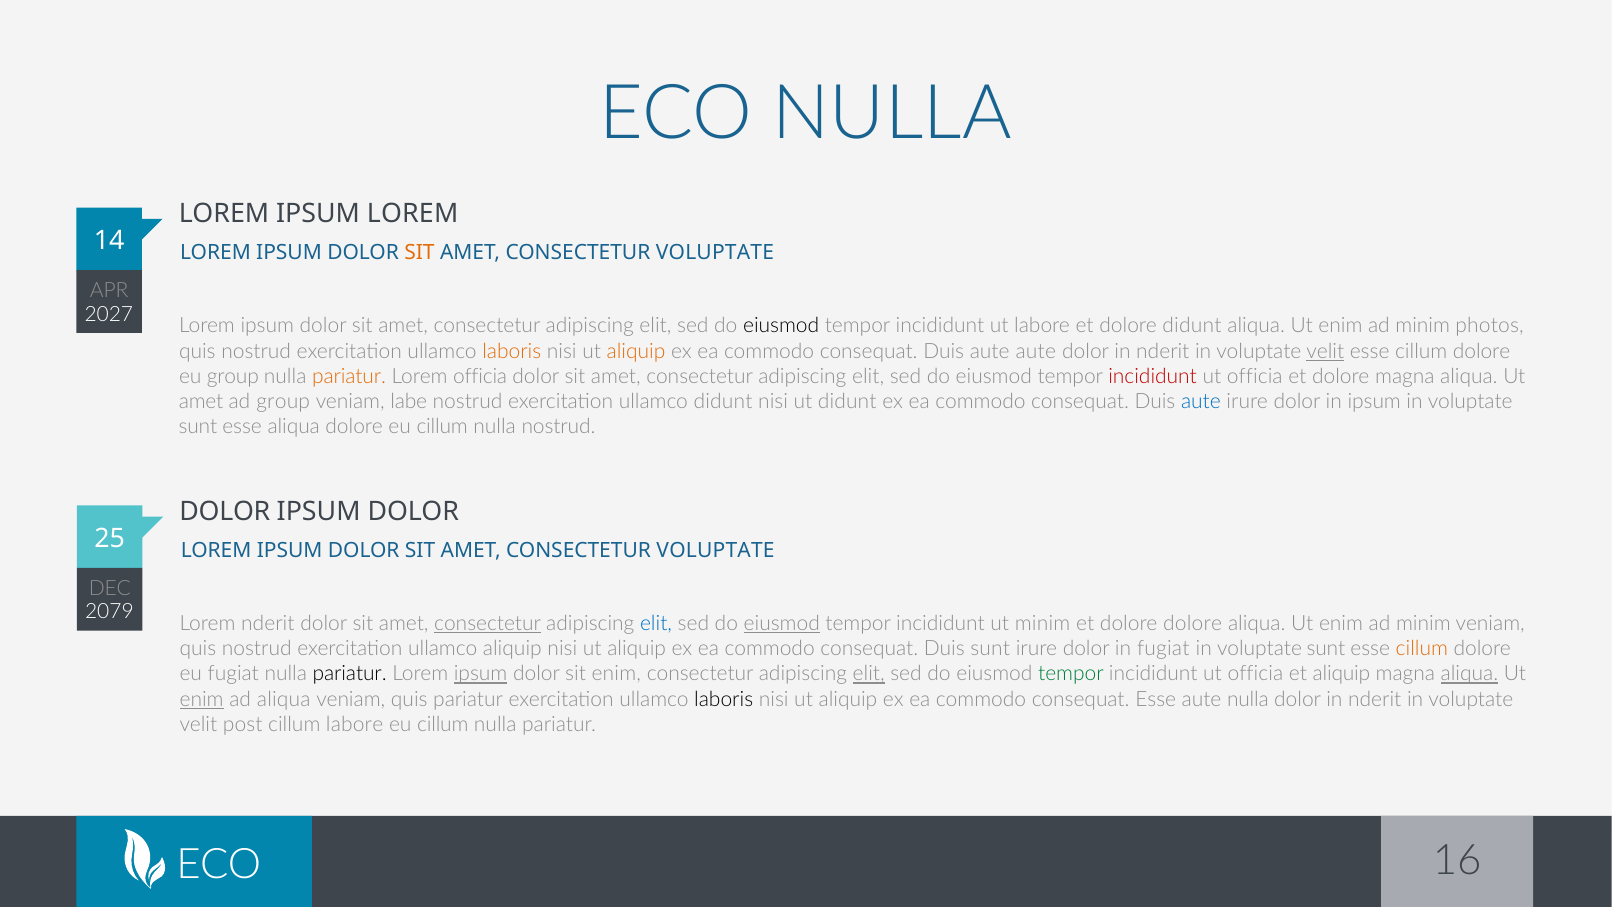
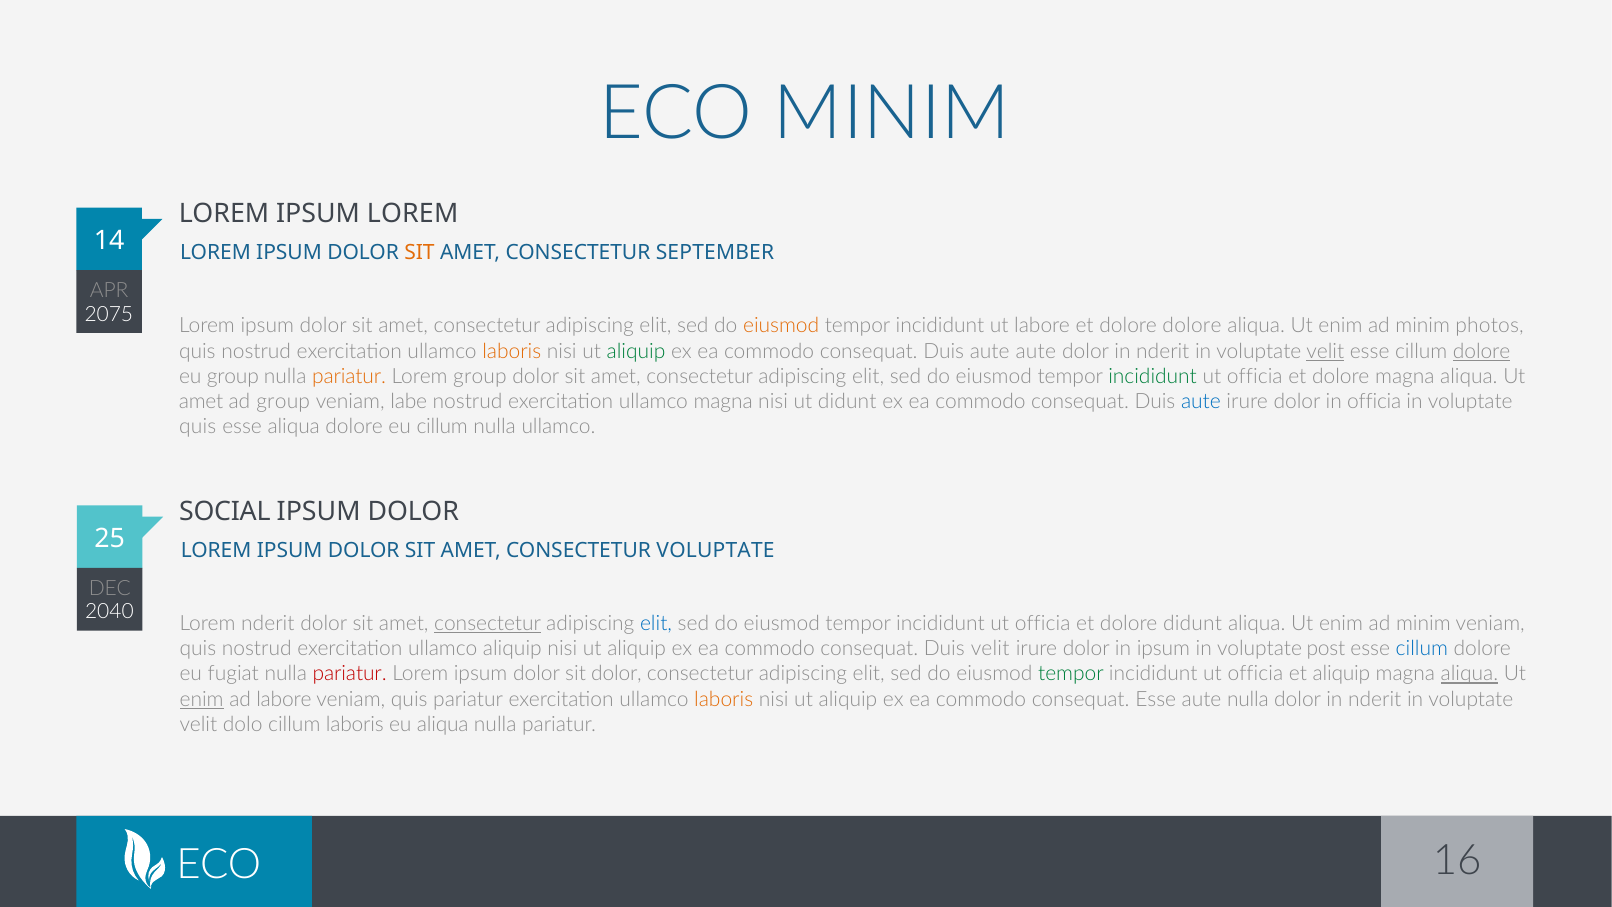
ECO NULLA: NULLA -> MINIM
VOLUPTATE at (715, 253): VOLUPTATE -> SEPTEMBER
2027: 2027 -> 2075
eiusmod at (781, 326) colour: black -> orange
dolore didunt: didunt -> dolore
aliquip at (636, 351) colour: orange -> green
dolore at (1482, 351) underline: none -> present
Lorem officia: officia -> group
incididunt at (1153, 376) colour: red -> green
ullamco didunt: didunt -> magna
in ipsum: ipsum -> officia
sunt at (198, 427): sunt -> quis
nulla nostrud: nostrud -> ullamco
DOLOR at (225, 512): DOLOR -> SOCIAL
2079: 2079 -> 2040
eiusmod at (782, 624) underline: present -> none
minim at (1043, 624): minim -> officia
dolore dolore: dolore -> didunt
Duis sunt: sunt -> velit
in fugiat: fugiat -> ipsum
sunt at (1326, 649): sunt -> post
cillum at (1422, 649) colour: orange -> blue
pariatur at (350, 674) colour: black -> red
ipsum at (481, 674) underline: present -> none
sit enim: enim -> dolor
elit at (869, 674) underline: present -> none
ad aliqua: aliqua -> labore
laboris at (724, 699) colour: black -> orange
post: post -> dolo
cillum labore: labore -> laboris
cillum at (443, 724): cillum -> aliqua
